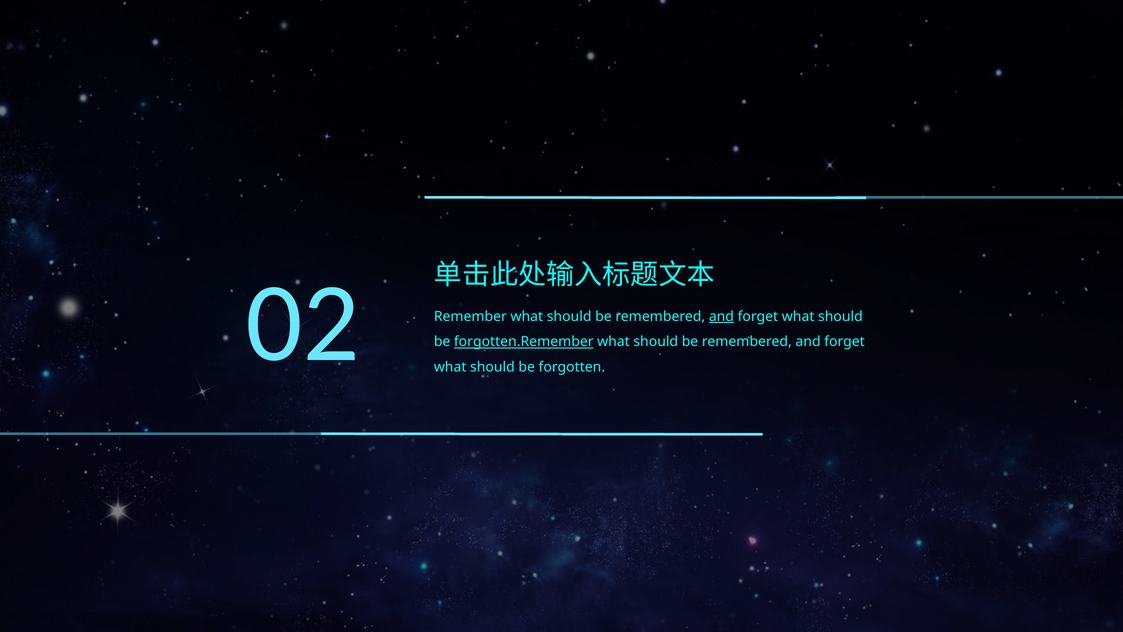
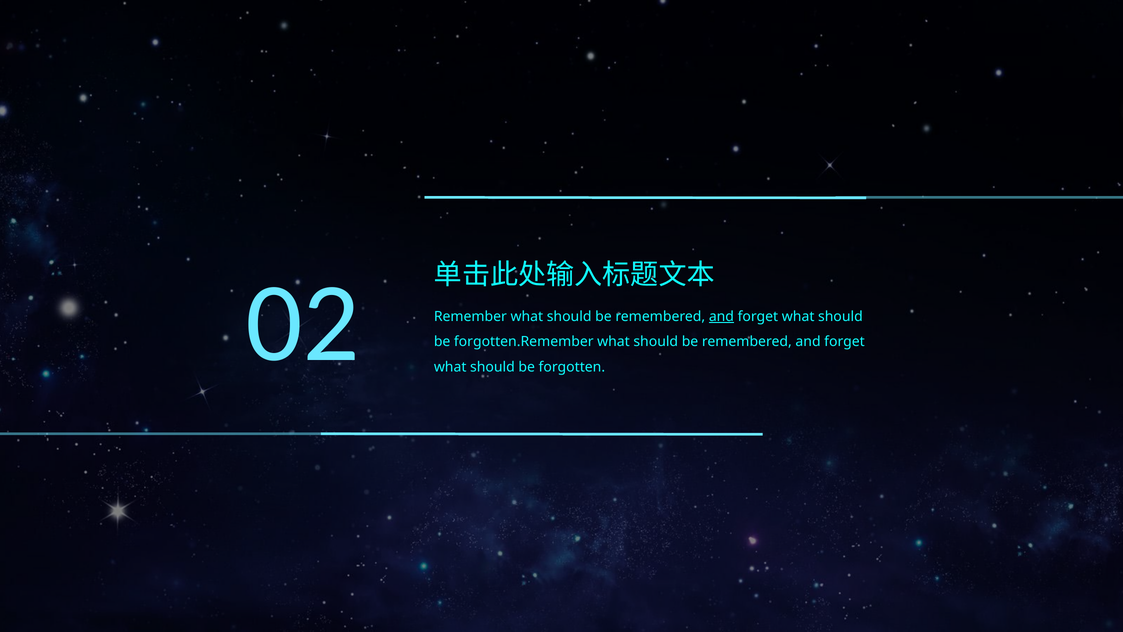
forgotten.Remember underline: present -> none
